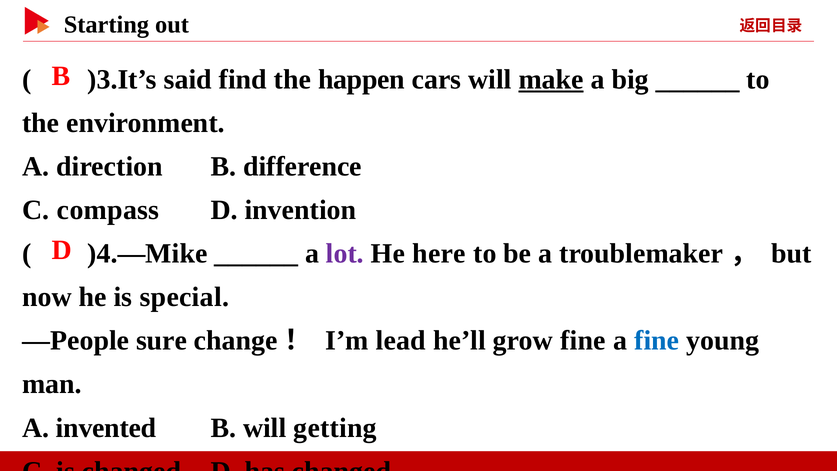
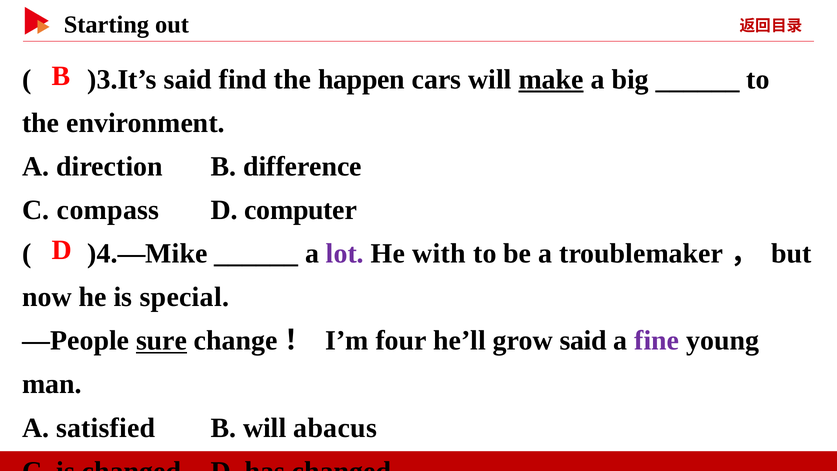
invention: invention -> computer
here: here -> with
sure underline: none -> present
lead: lead -> four
grow fine: fine -> said
fine at (657, 341) colour: blue -> purple
invented: invented -> satisfied
getting: getting -> abacus
